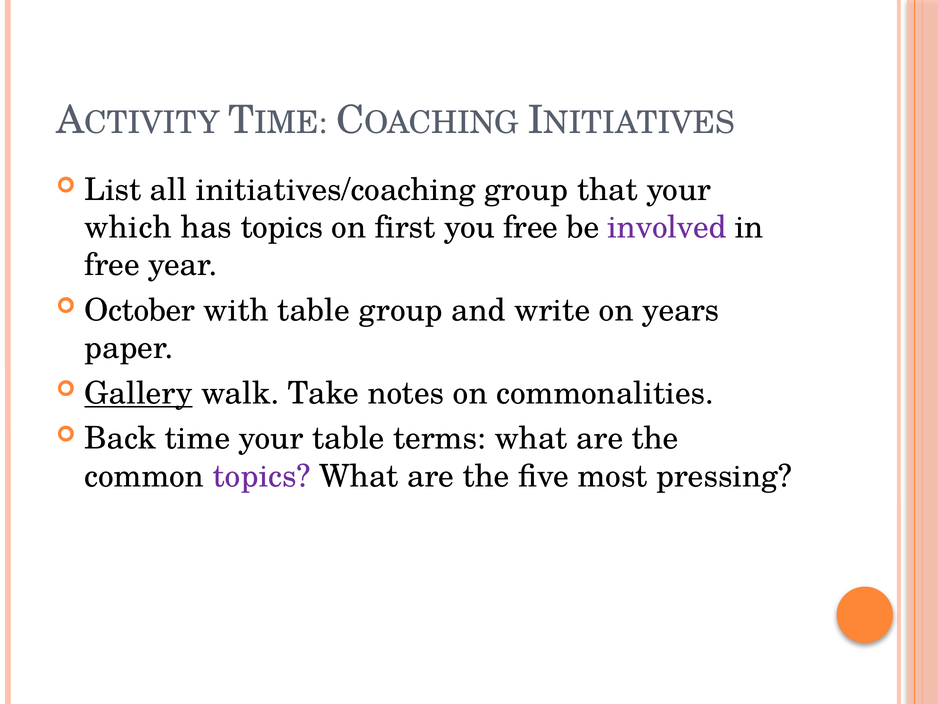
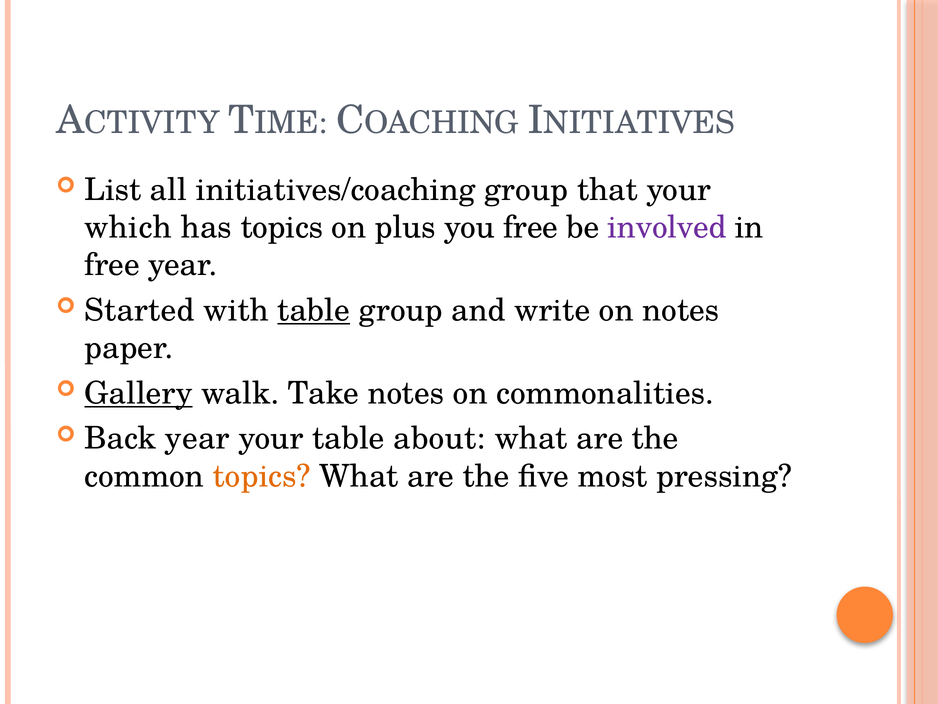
first: first -> plus
October: October -> Started
table at (314, 310) underline: none -> present
on years: years -> notes
Back time: time -> year
terms: terms -> about
topics at (262, 476) colour: purple -> orange
